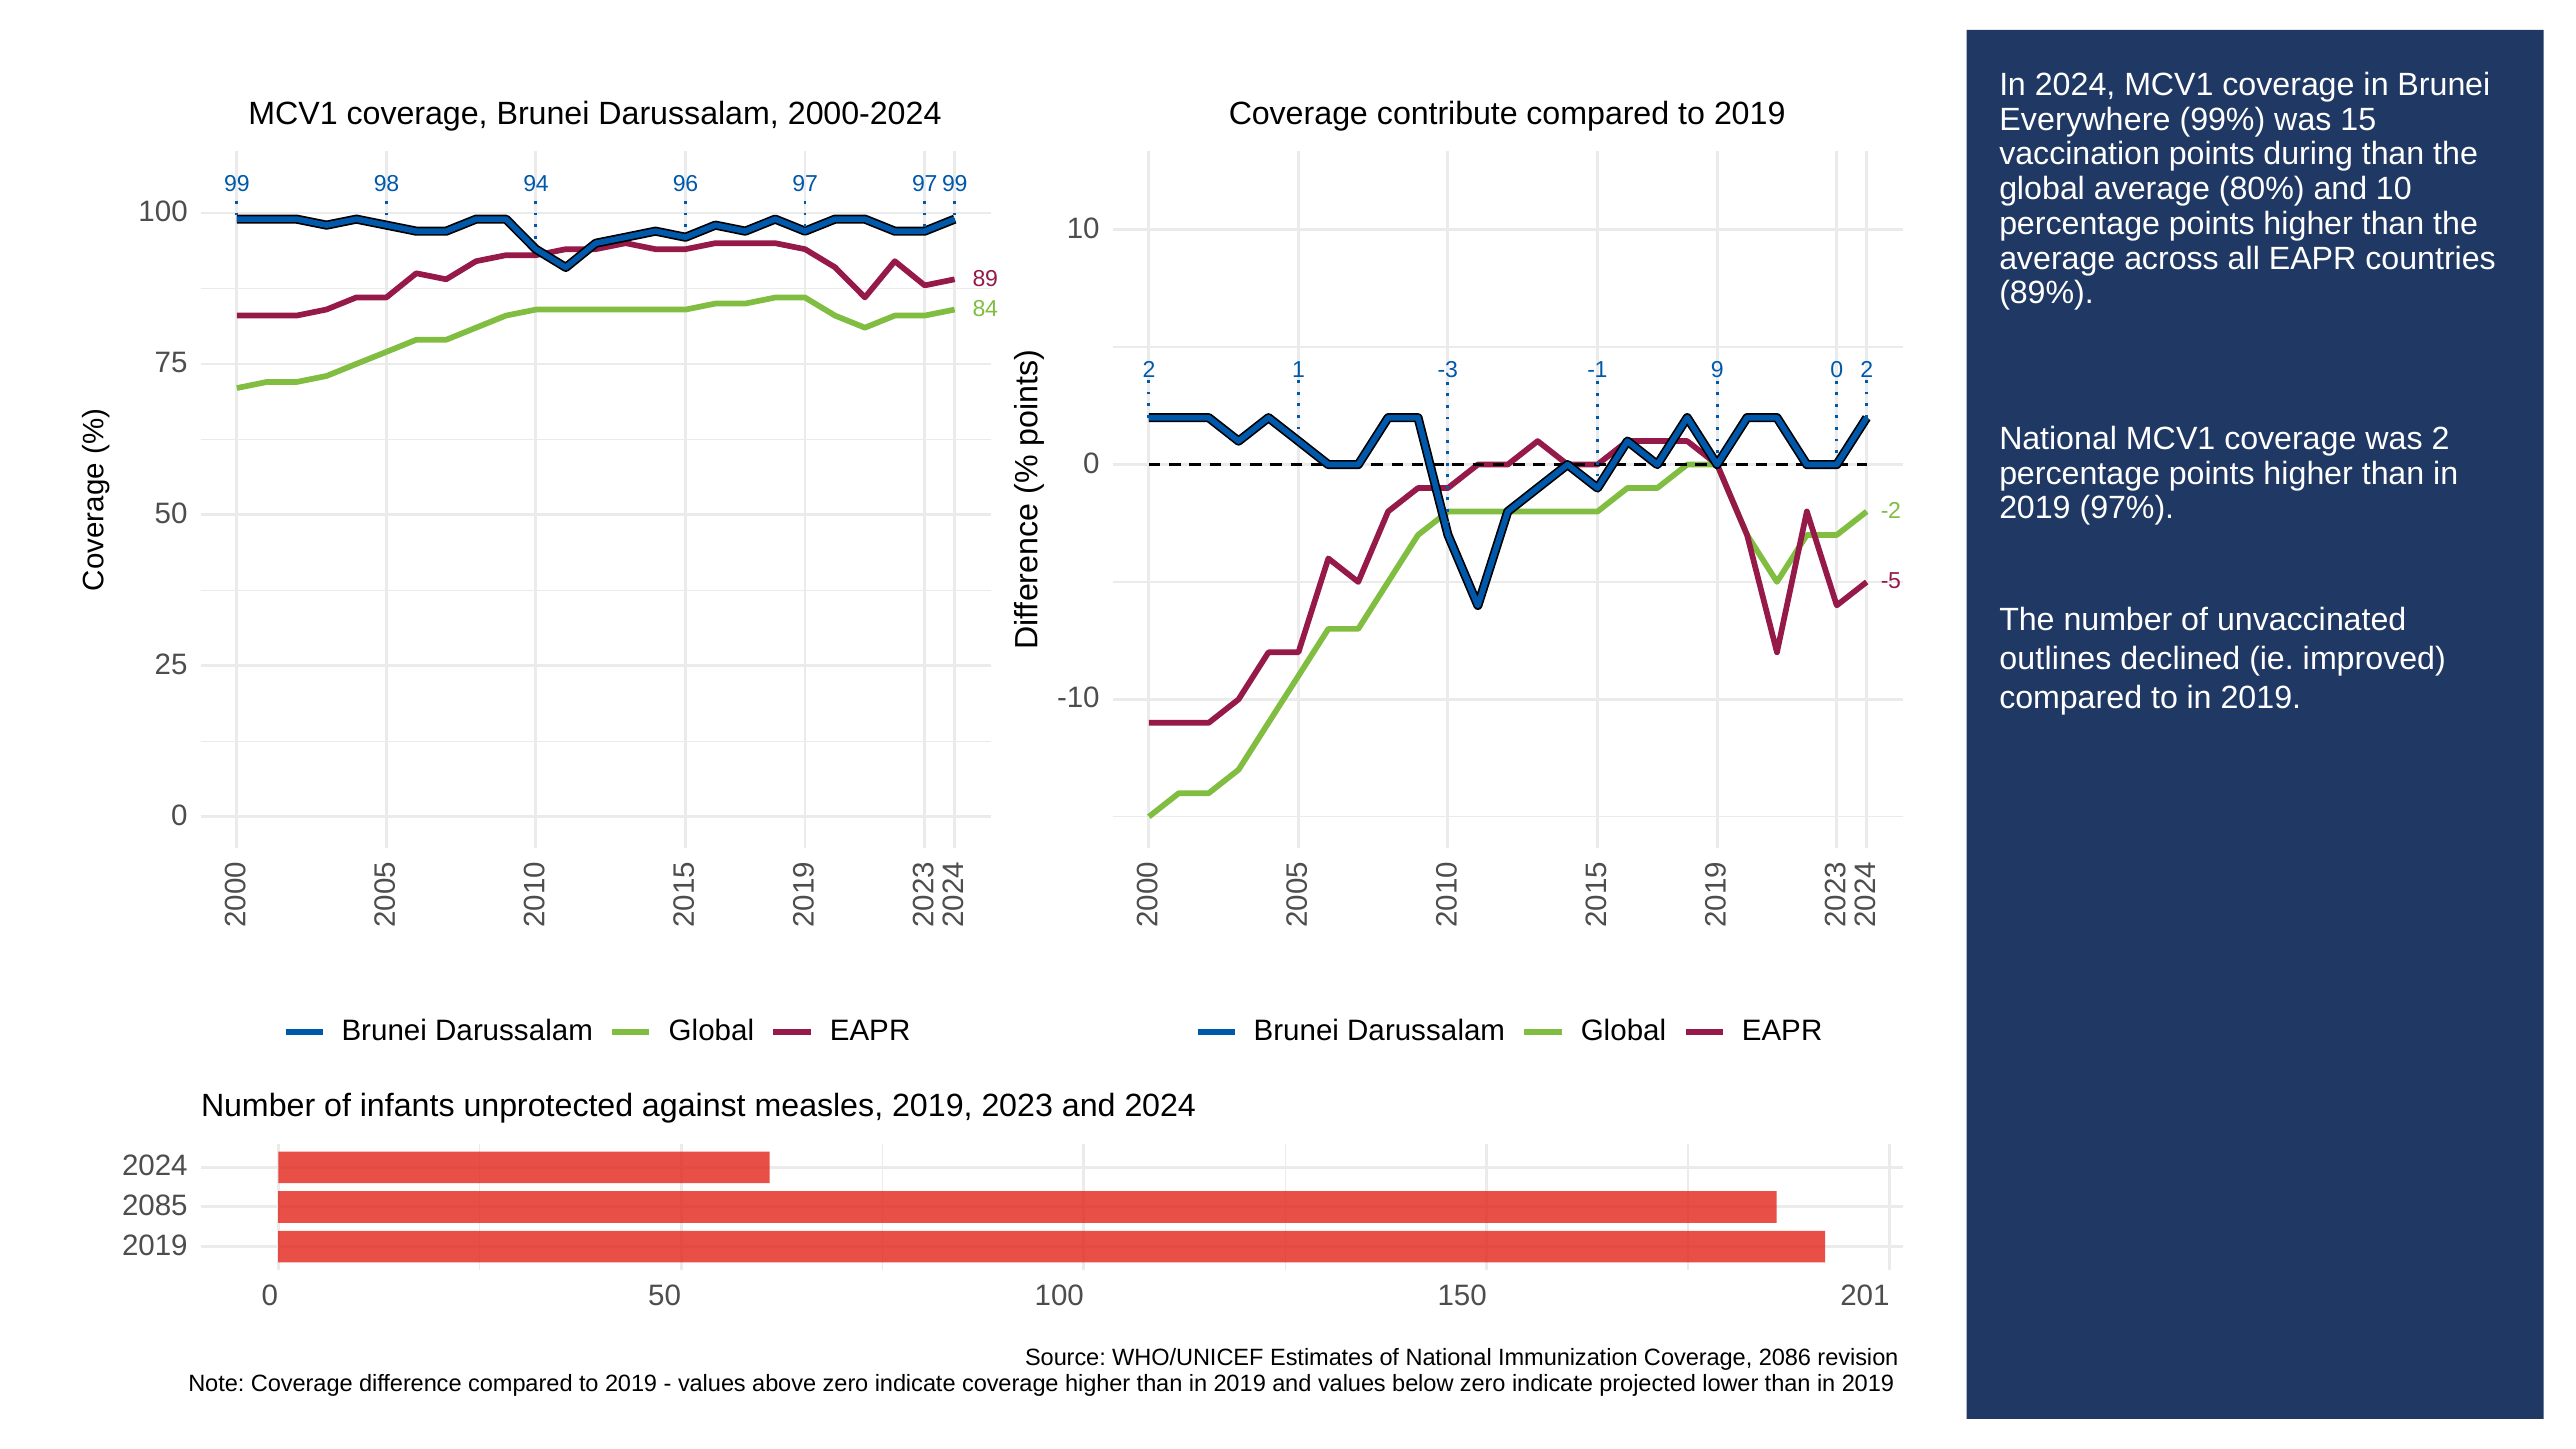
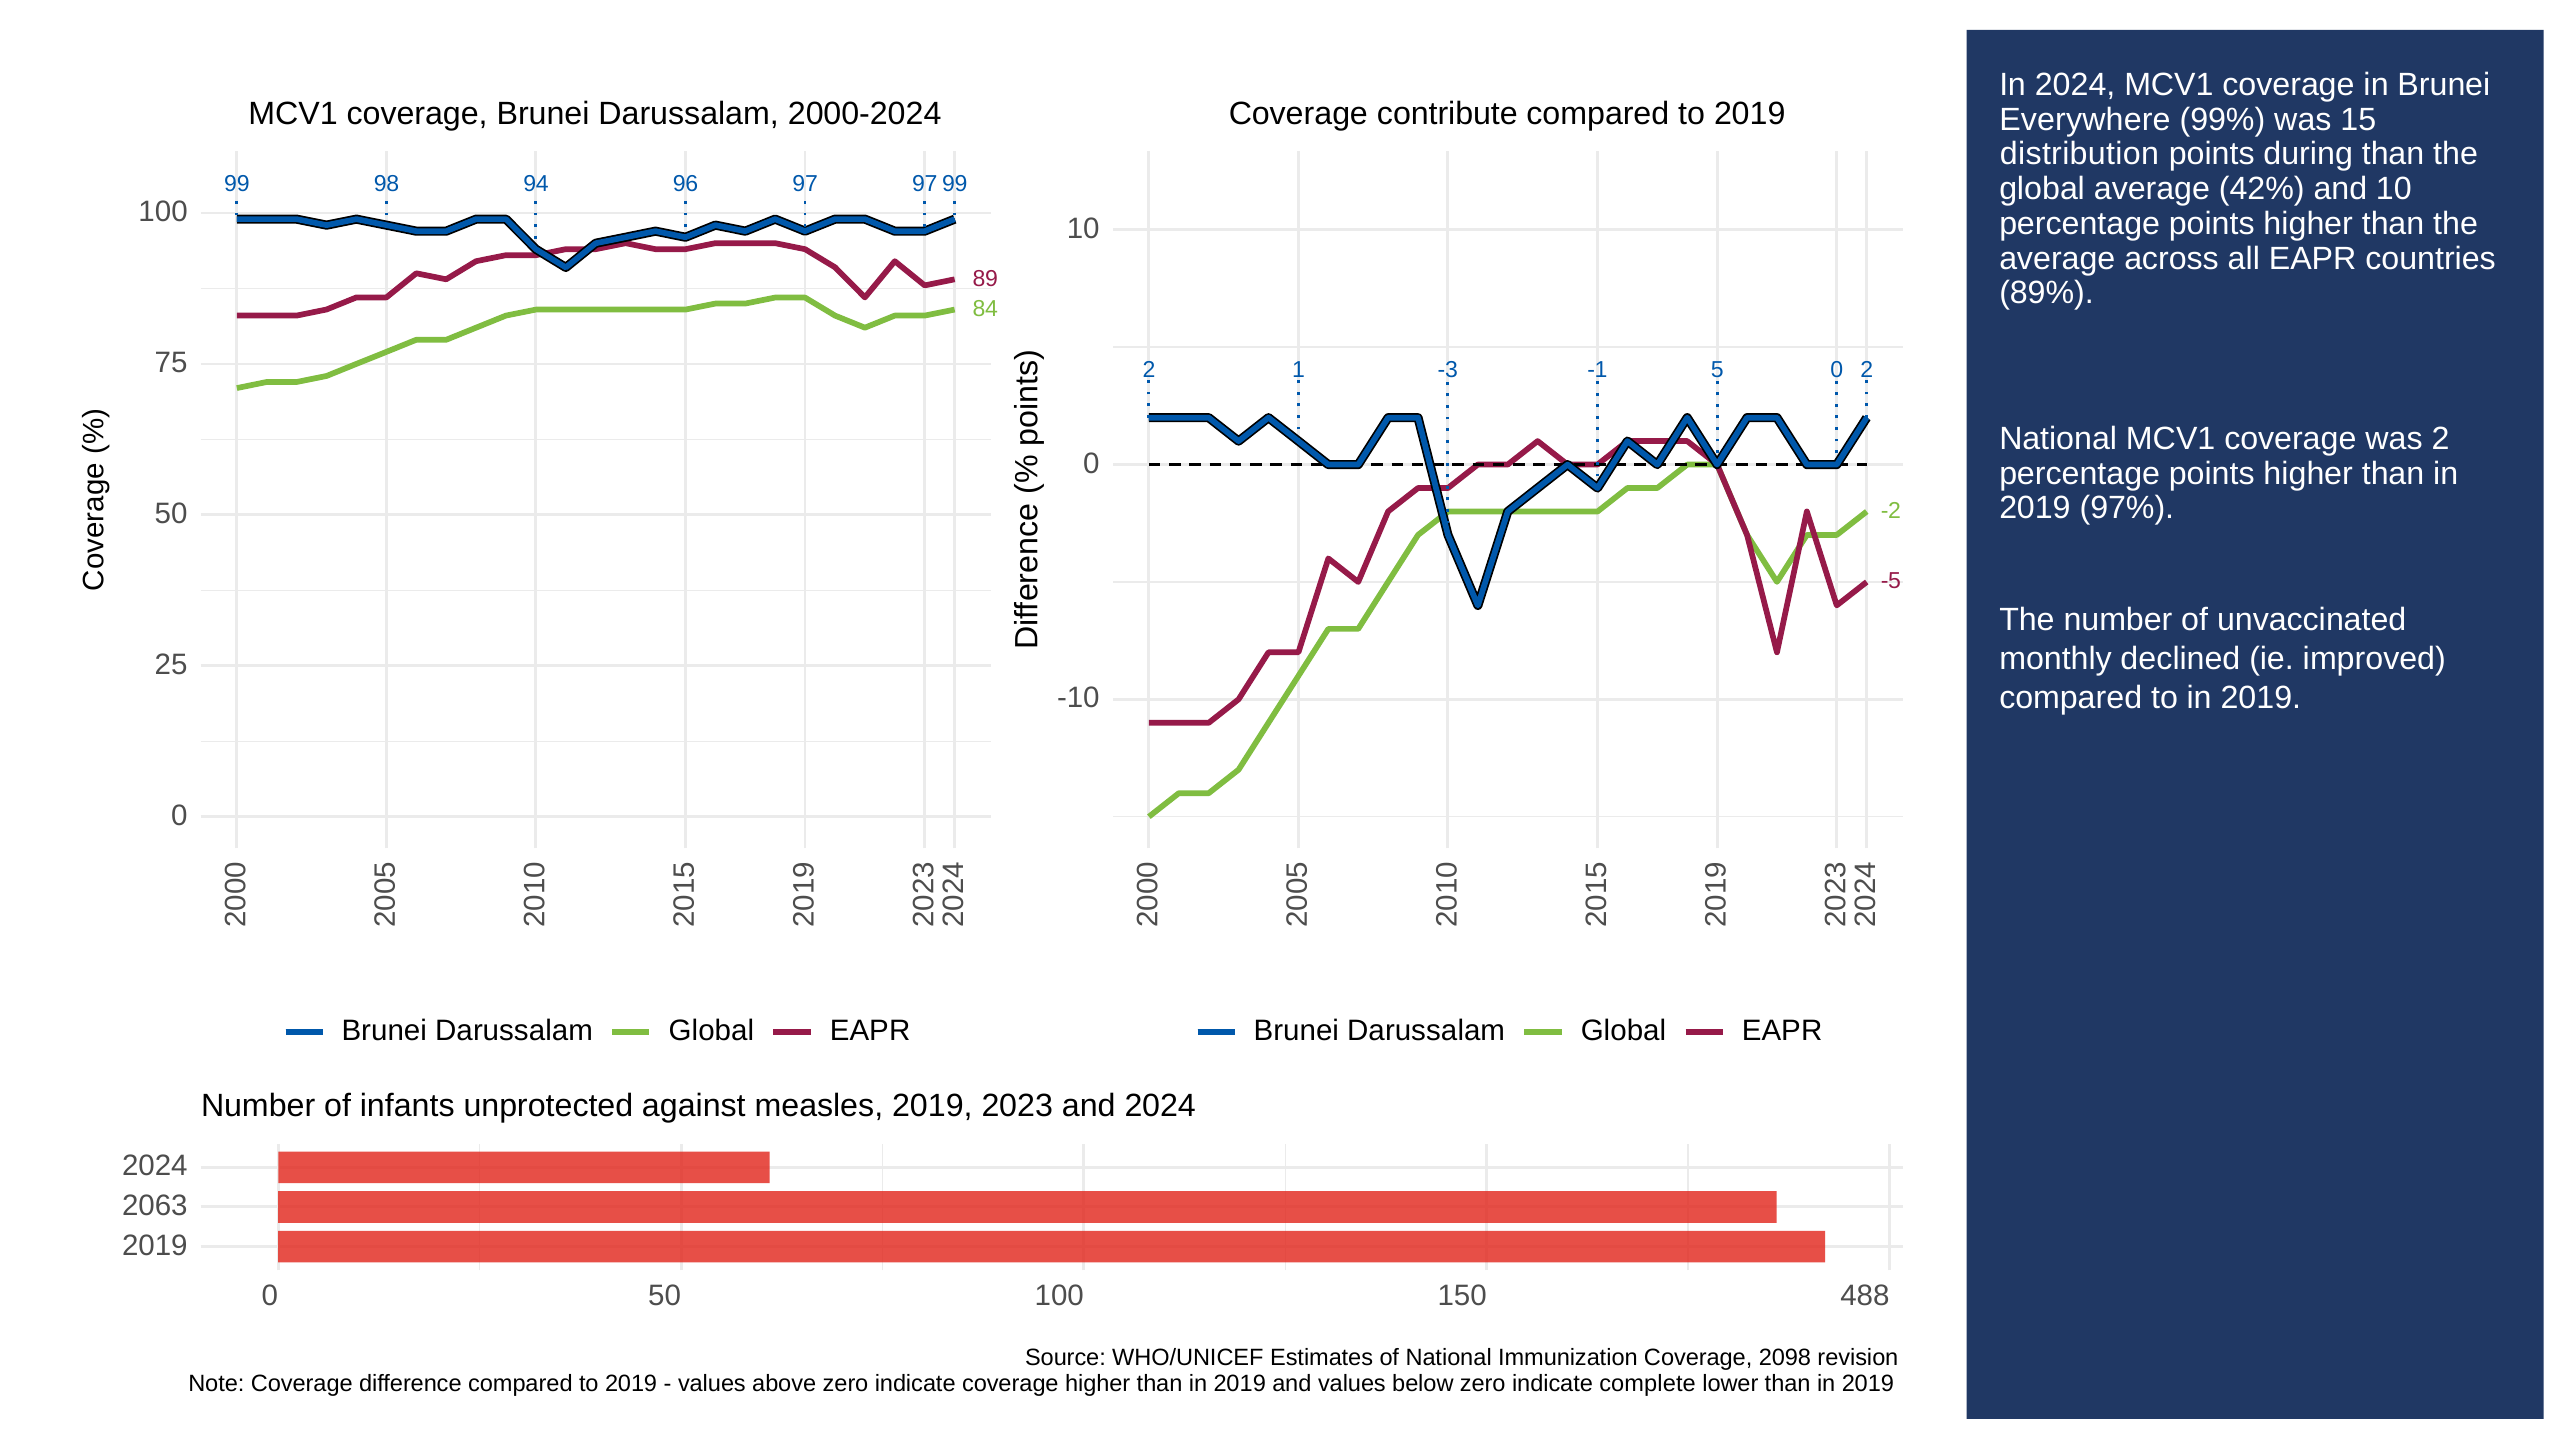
vaccination: vaccination -> distribution
80%: 80% -> 42%
-1 9: 9 -> 5
outlines: outlines -> monthly
2085: 2085 -> 2063
201: 201 -> 488
2086: 2086 -> 2098
projected: projected -> complete
